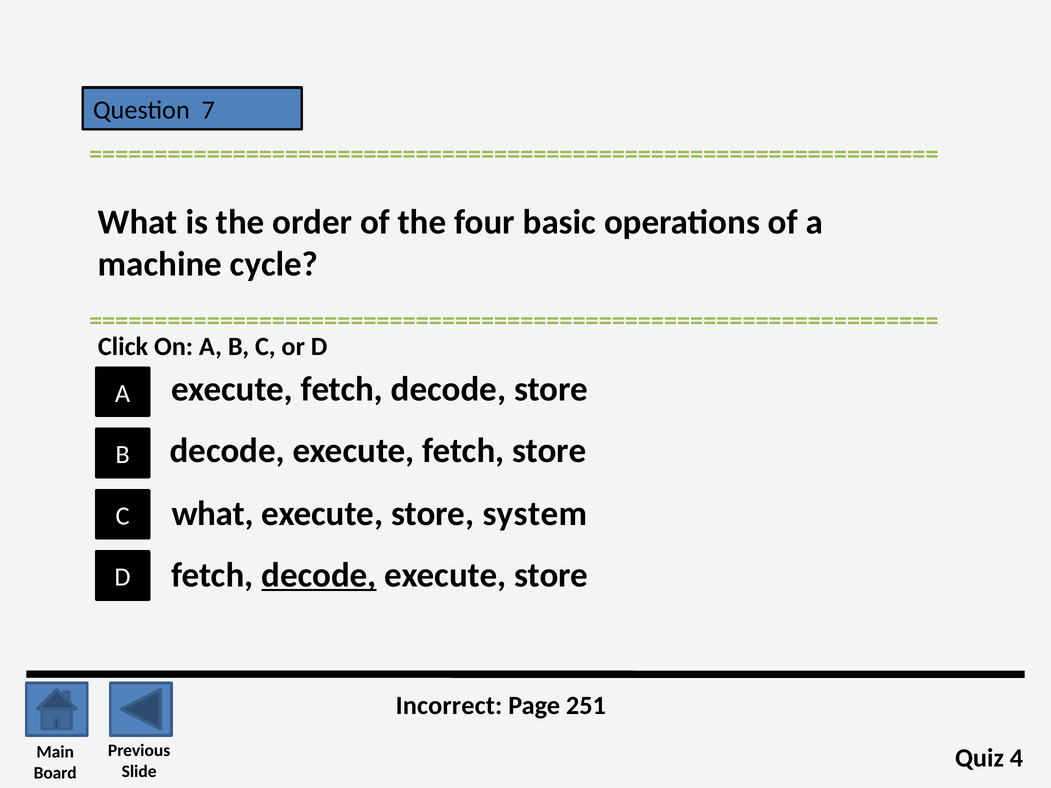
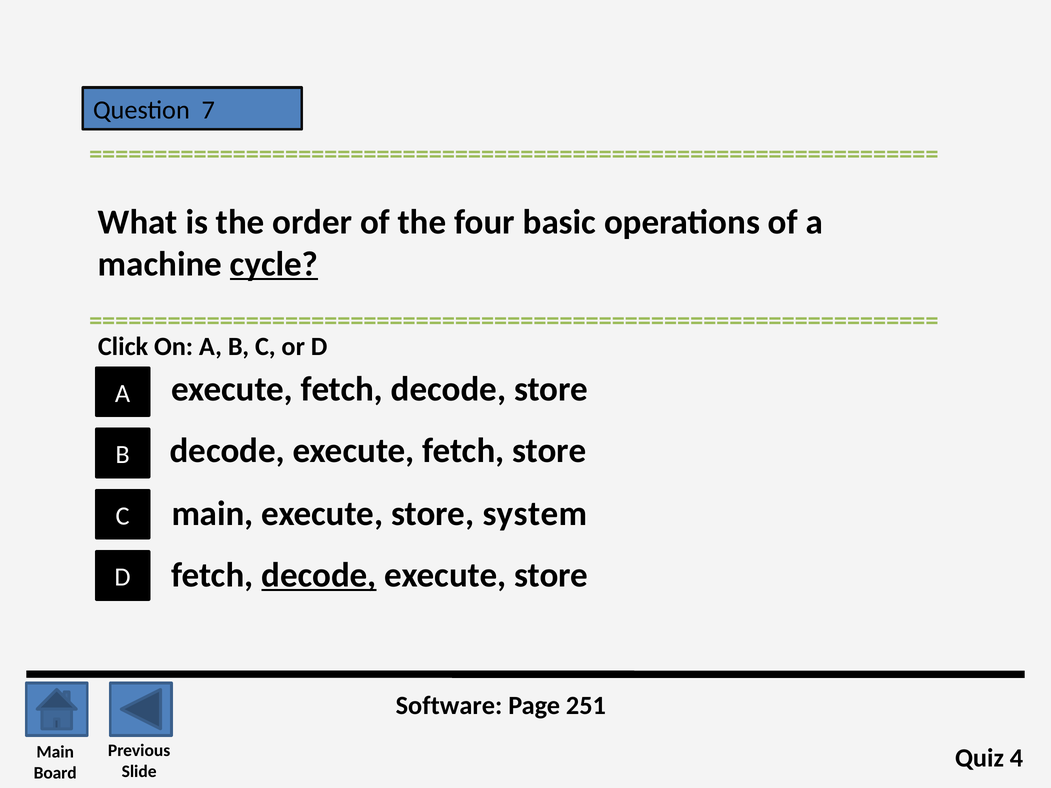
cycle underline: none -> present
what at (213, 514): what -> main
Incorrect: Incorrect -> Software
